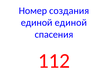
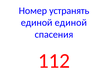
создания: создания -> устранять
